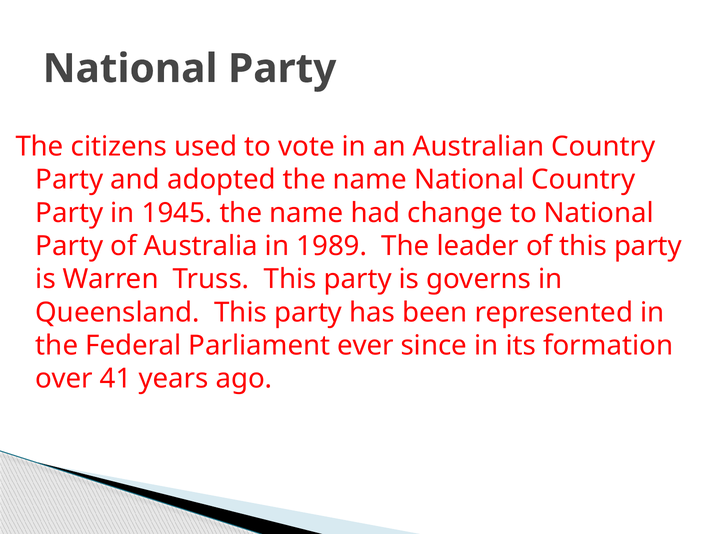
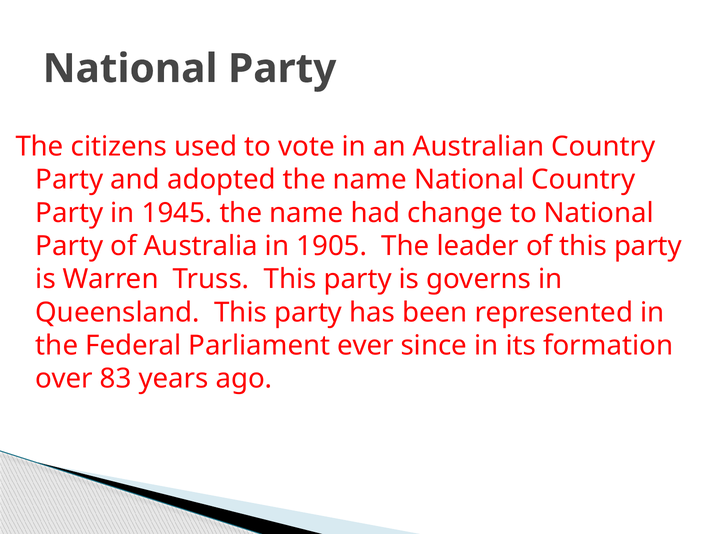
1989: 1989 -> 1905
41: 41 -> 83
